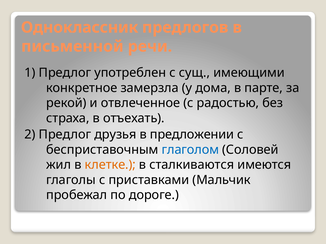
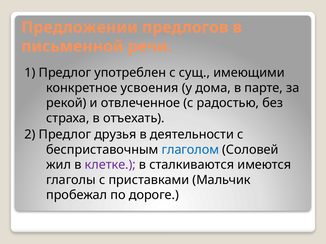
Одноклассник: Одноклассник -> Предложении
замерзла: замерзла -> усвоения
предложении: предложении -> деятельности
клетке colour: orange -> purple
